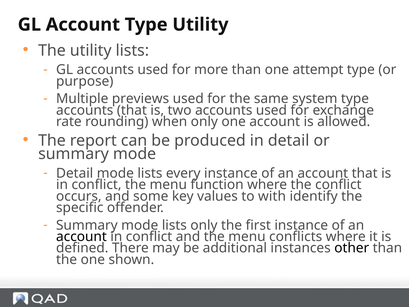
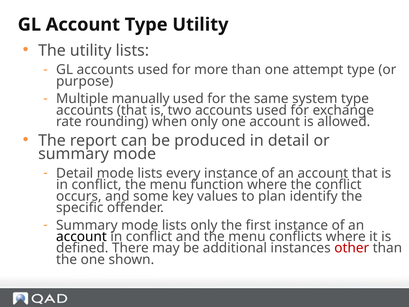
previews: previews -> manually
with: with -> plan
other colour: black -> red
